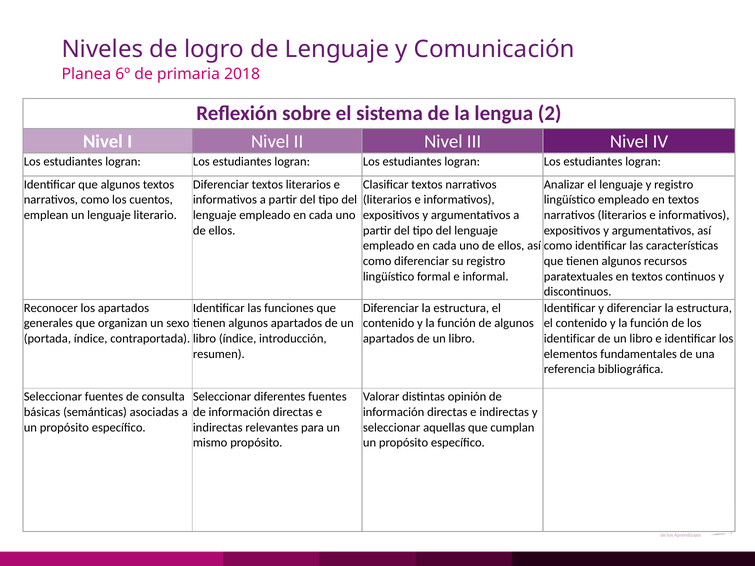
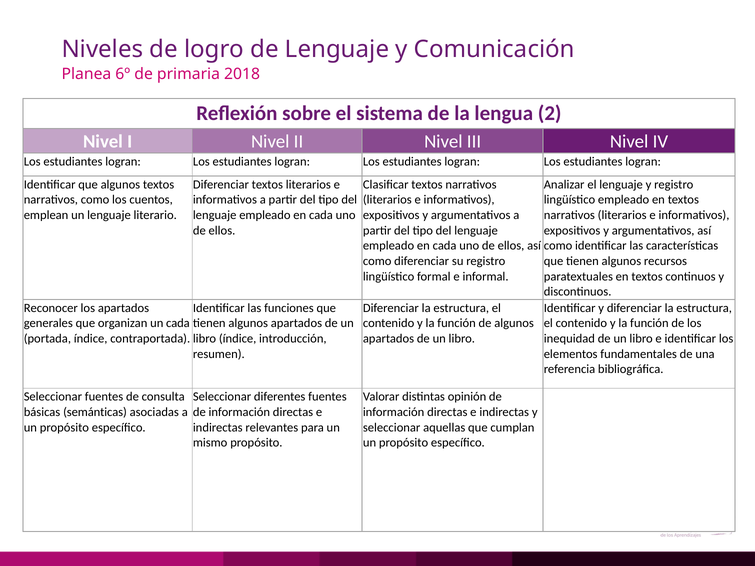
un sexo: sexo -> cada
identificar at (569, 339): identificar -> inequidad
